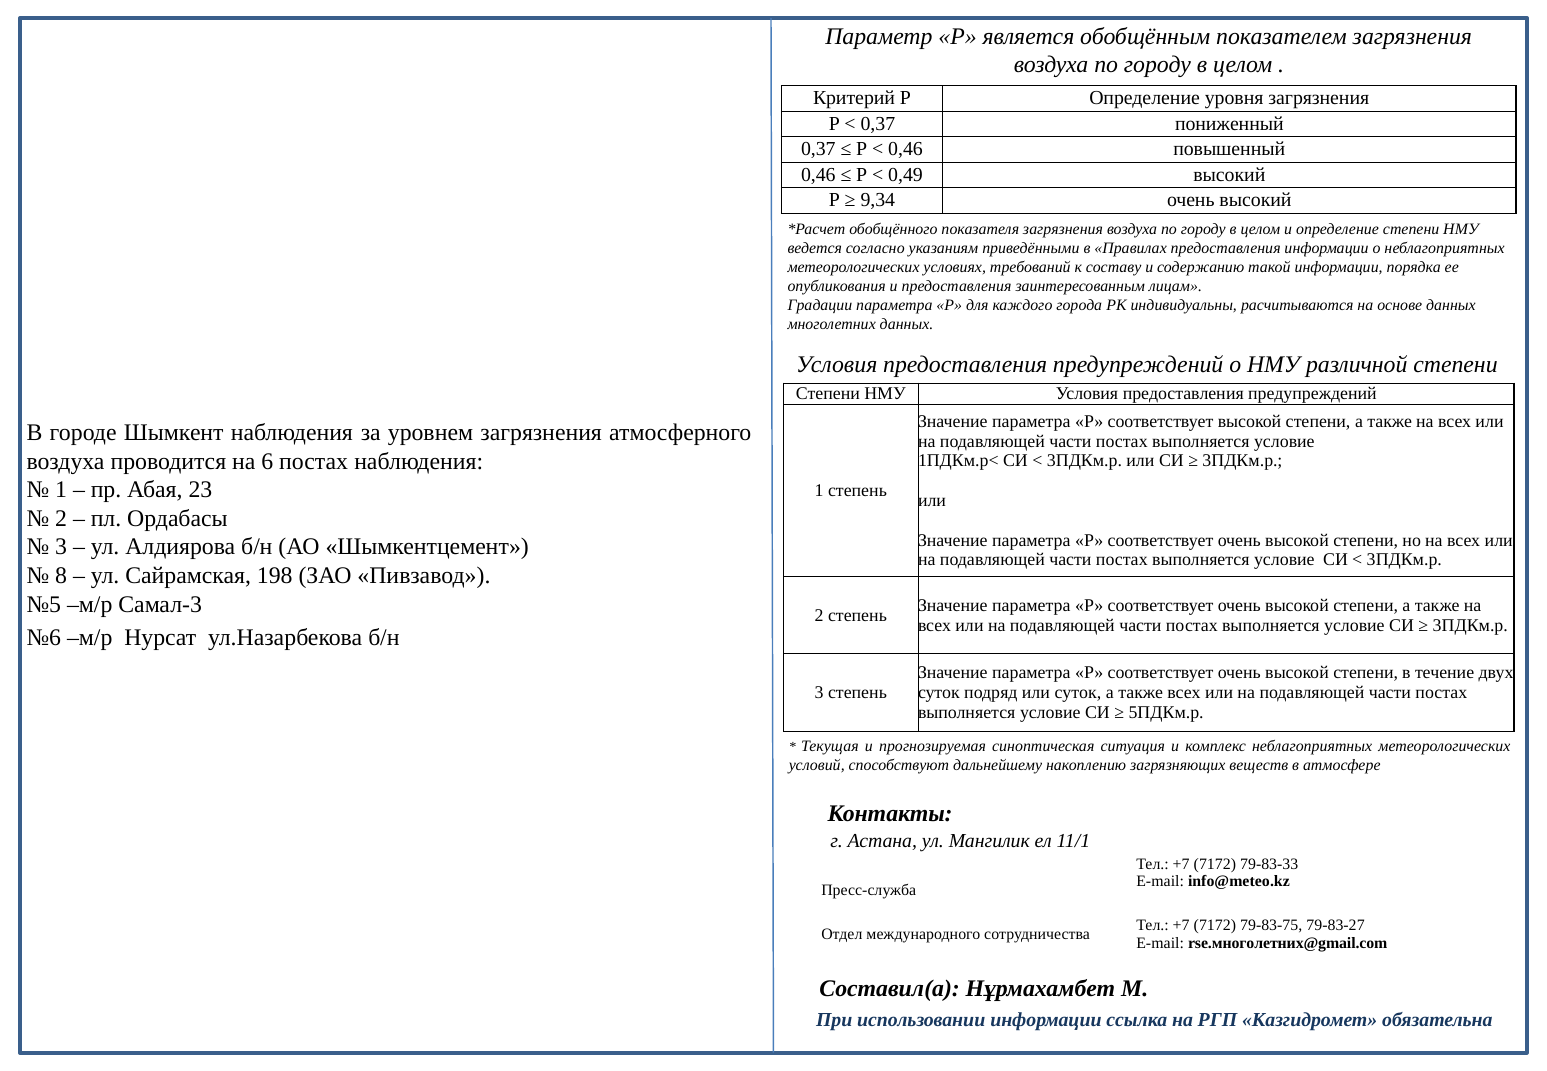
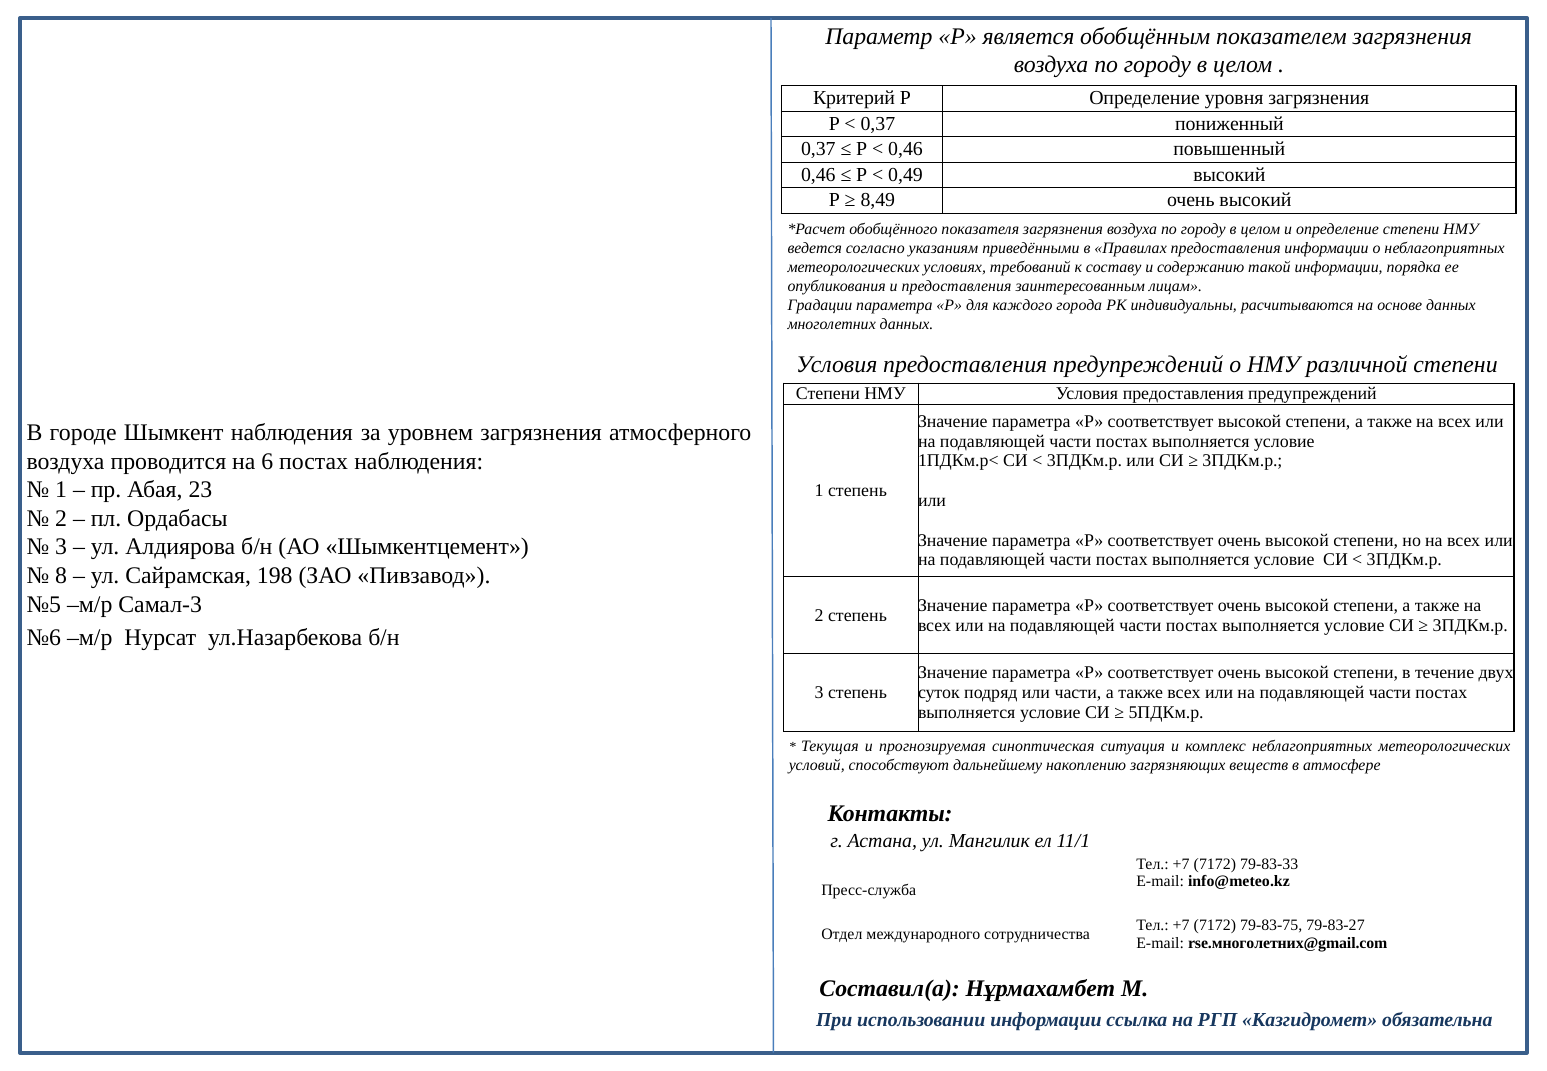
9,34: 9,34 -> 8,49
или суток: суток -> части
